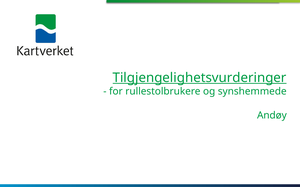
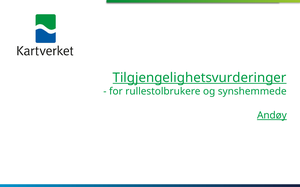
Andøy underline: none -> present
